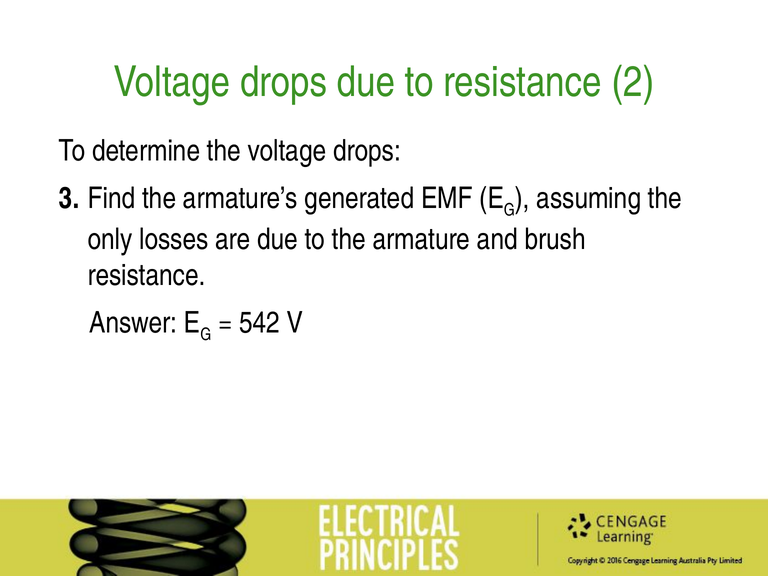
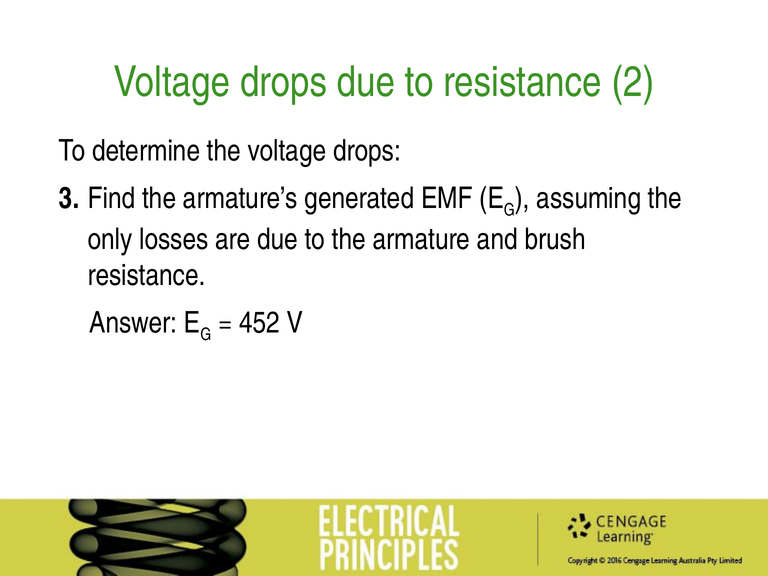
542: 542 -> 452
